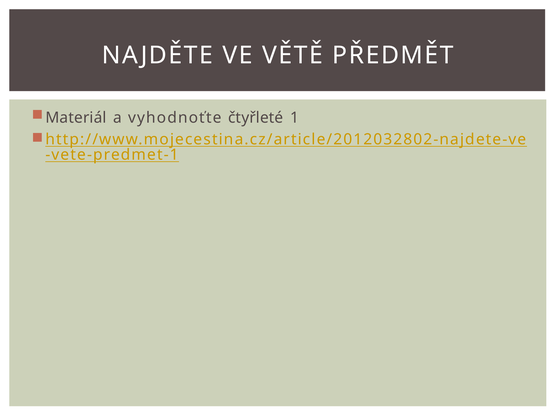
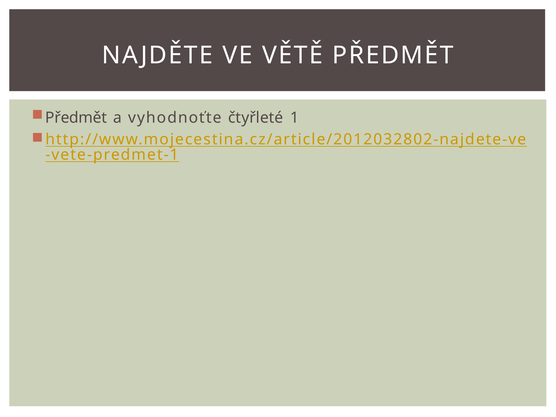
Materiál at (76, 118): Materiál -> Předmět
